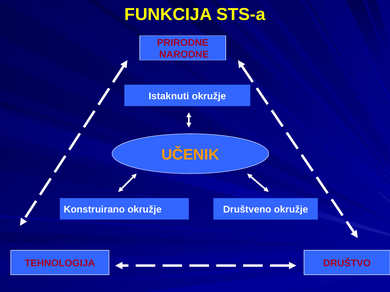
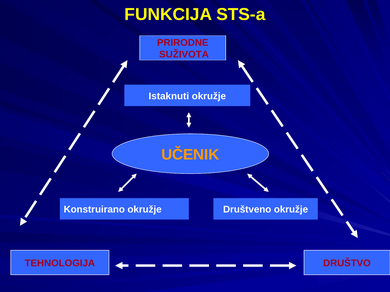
NARODNE: NARODNE -> SUŽIVOTA
